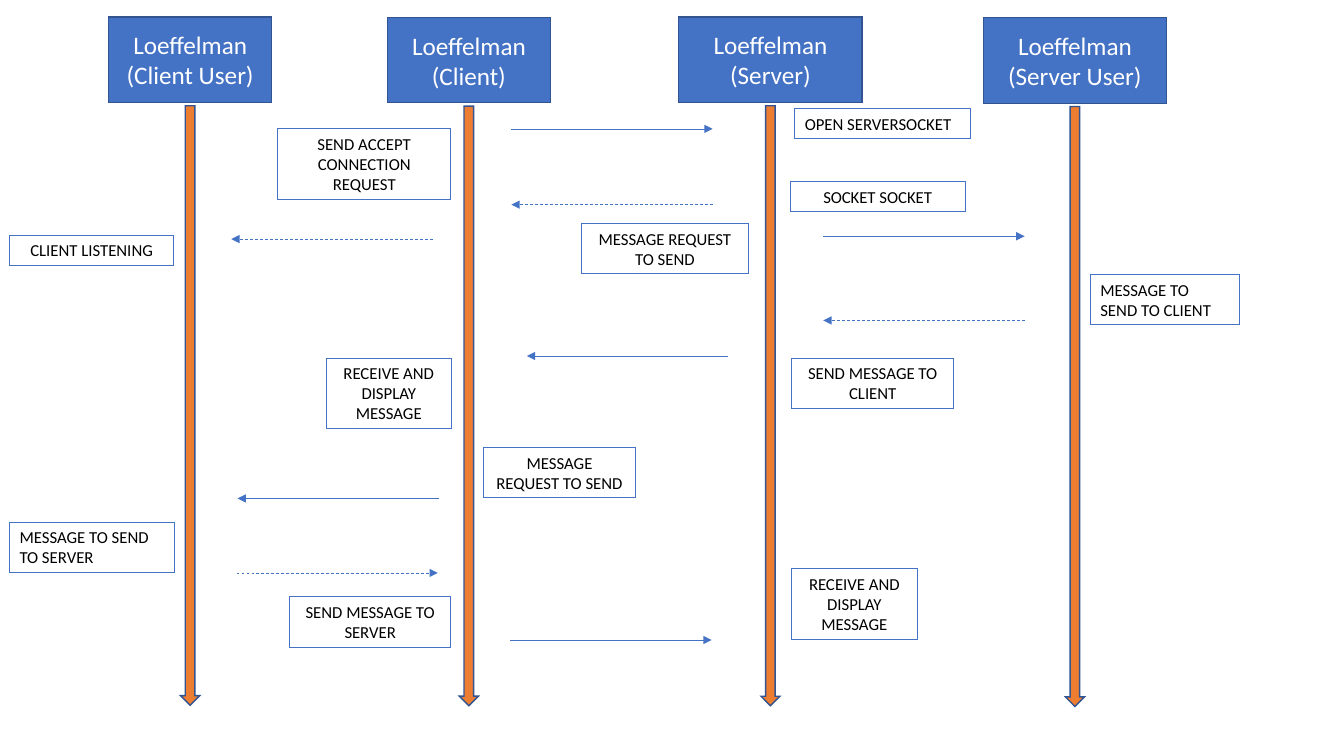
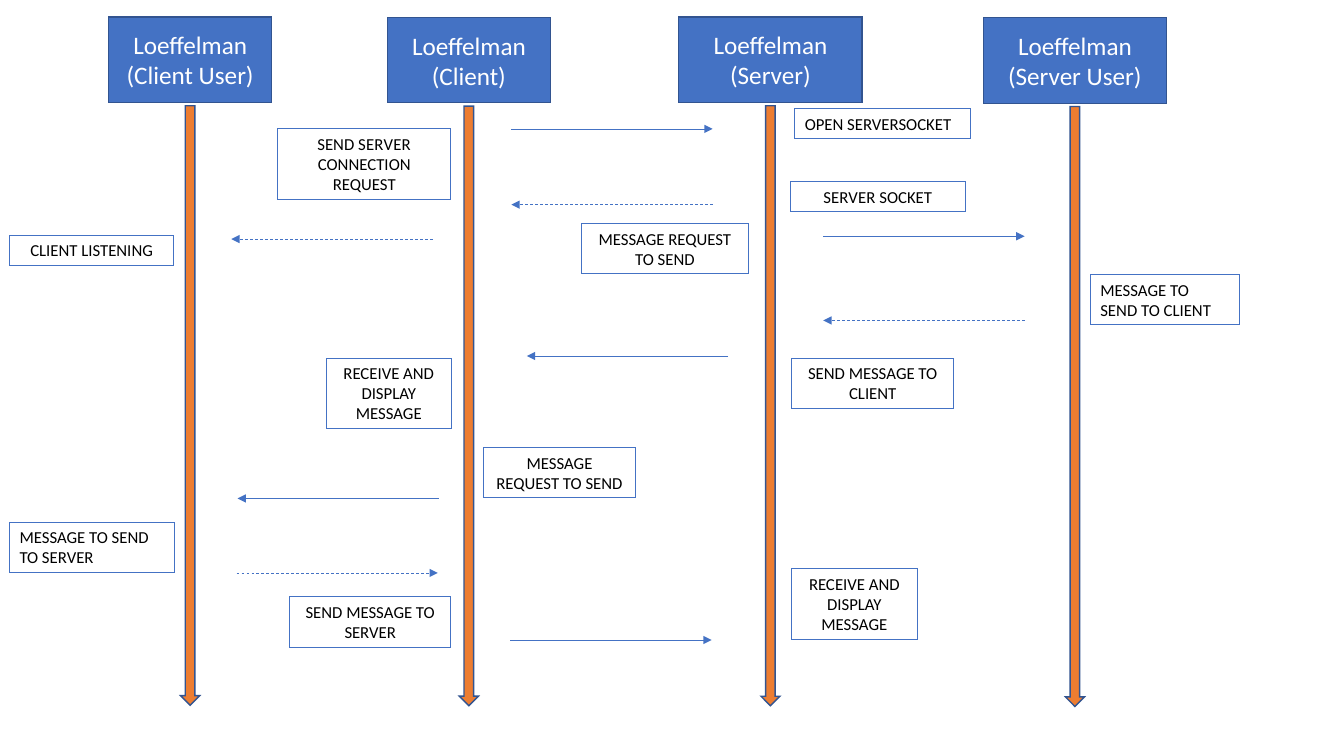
SEND ACCEPT: ACCEPT -> SERVER
SOCKET at (849, 198): SOCKET -> SERVER
